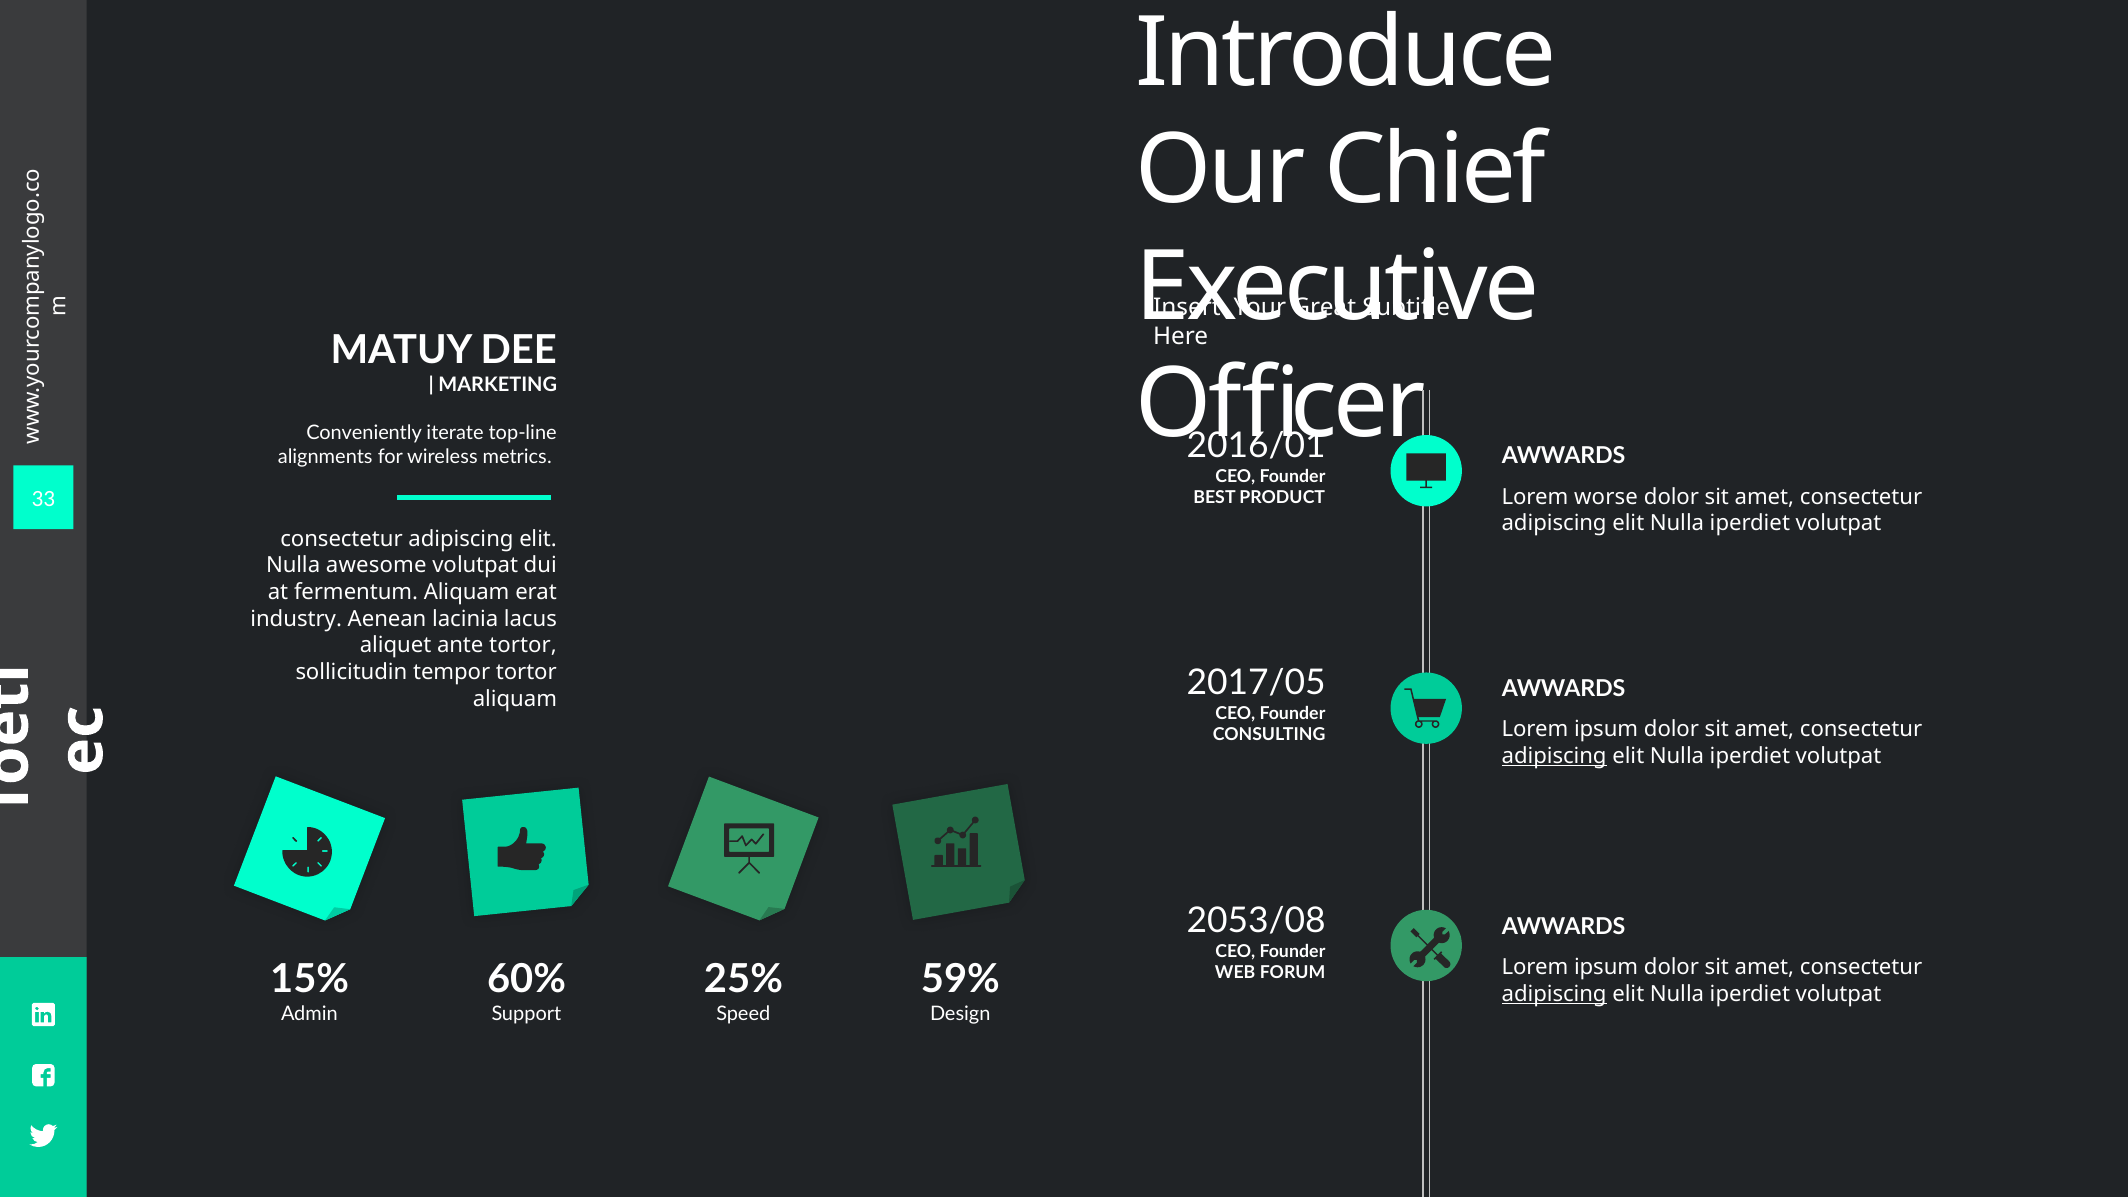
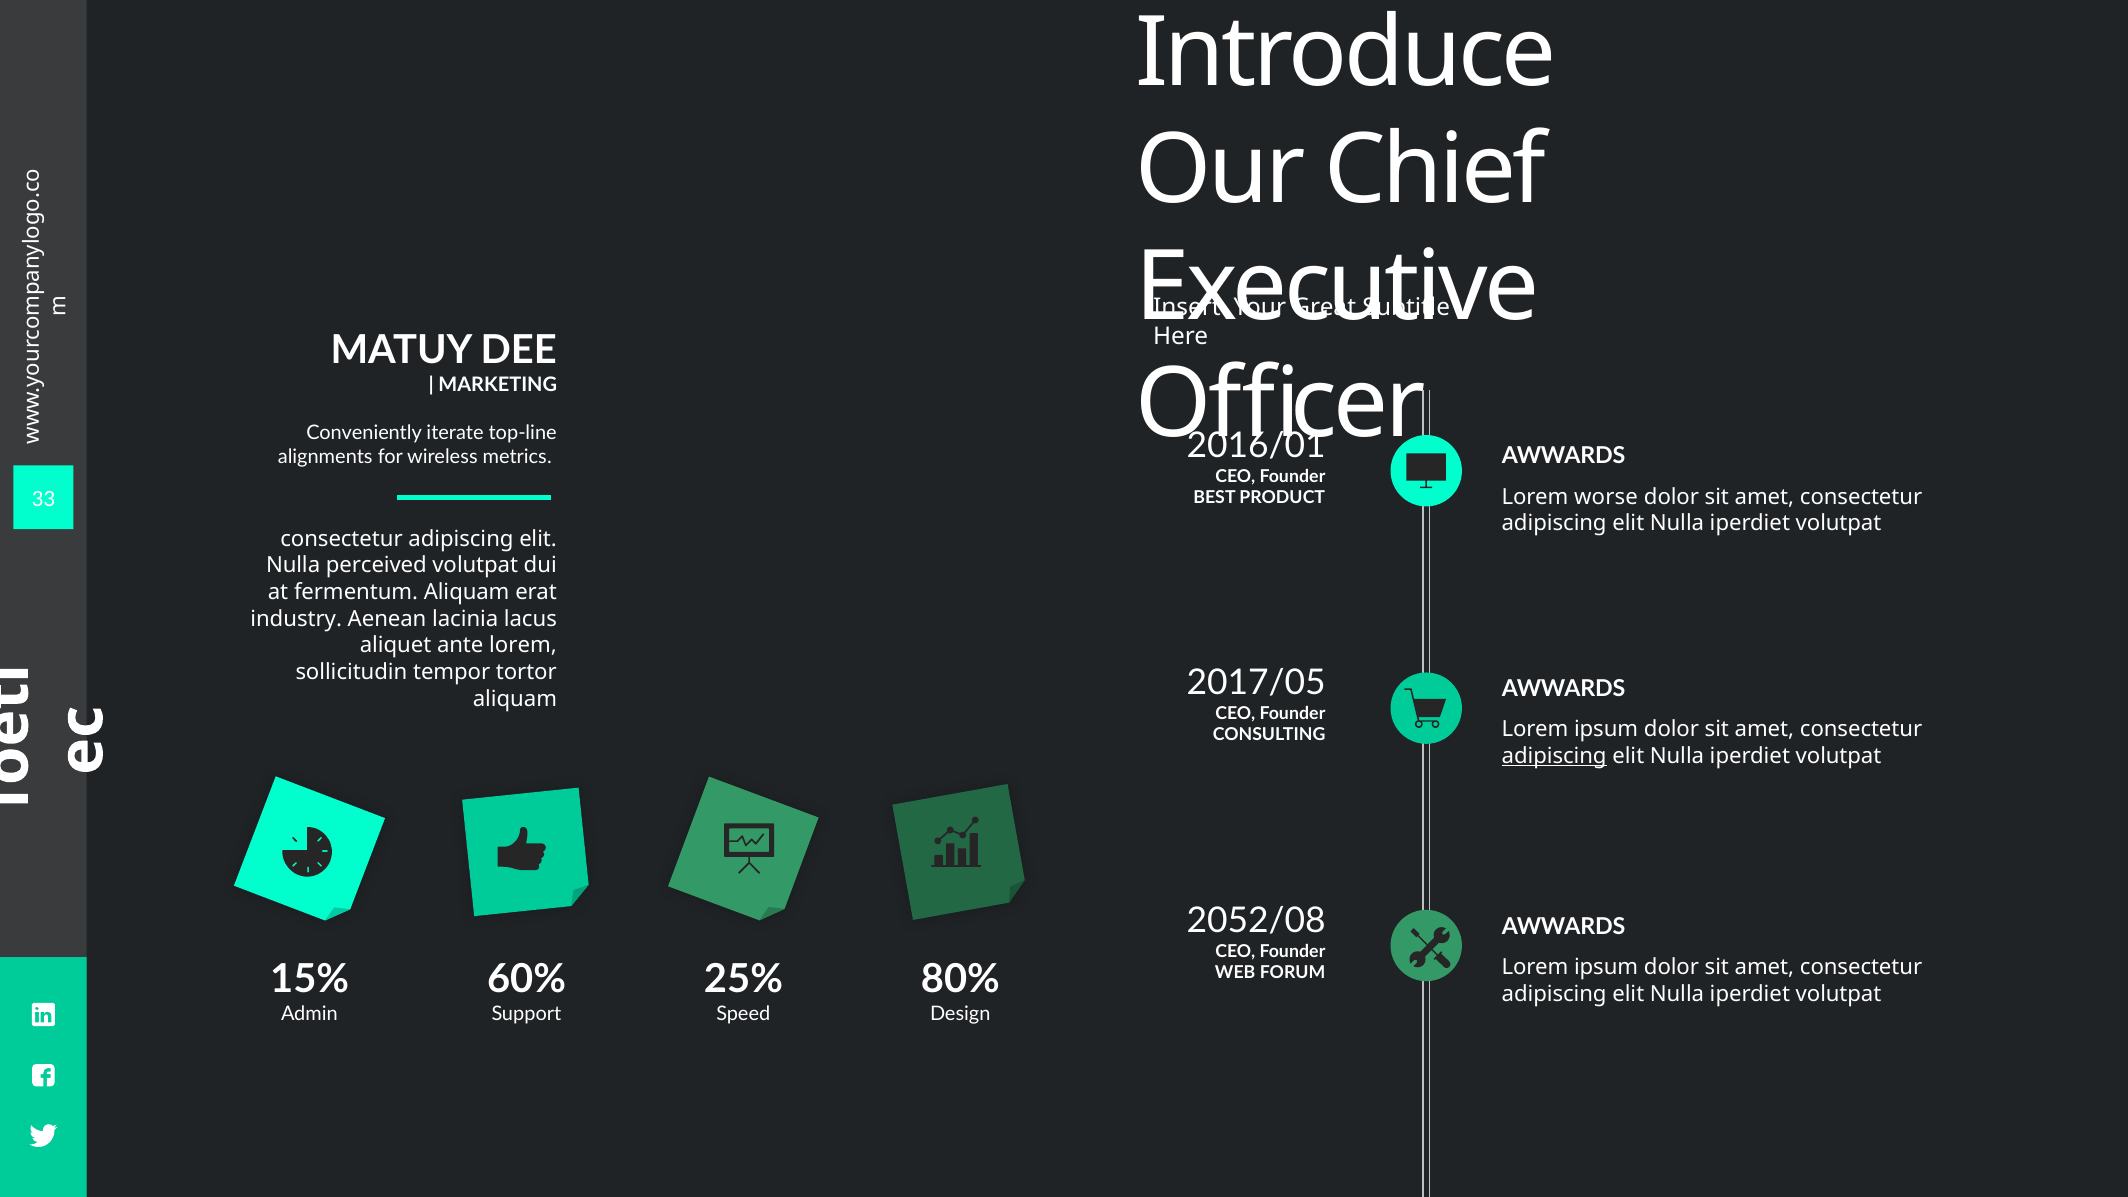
awesome: awesome -> perceived
ante tortor: tortor -> lorem
2053/08: 2053/08 -> 2052/08
59%: 59% -> 80%
adipiscing at (1554, 994) underline: present -> none
